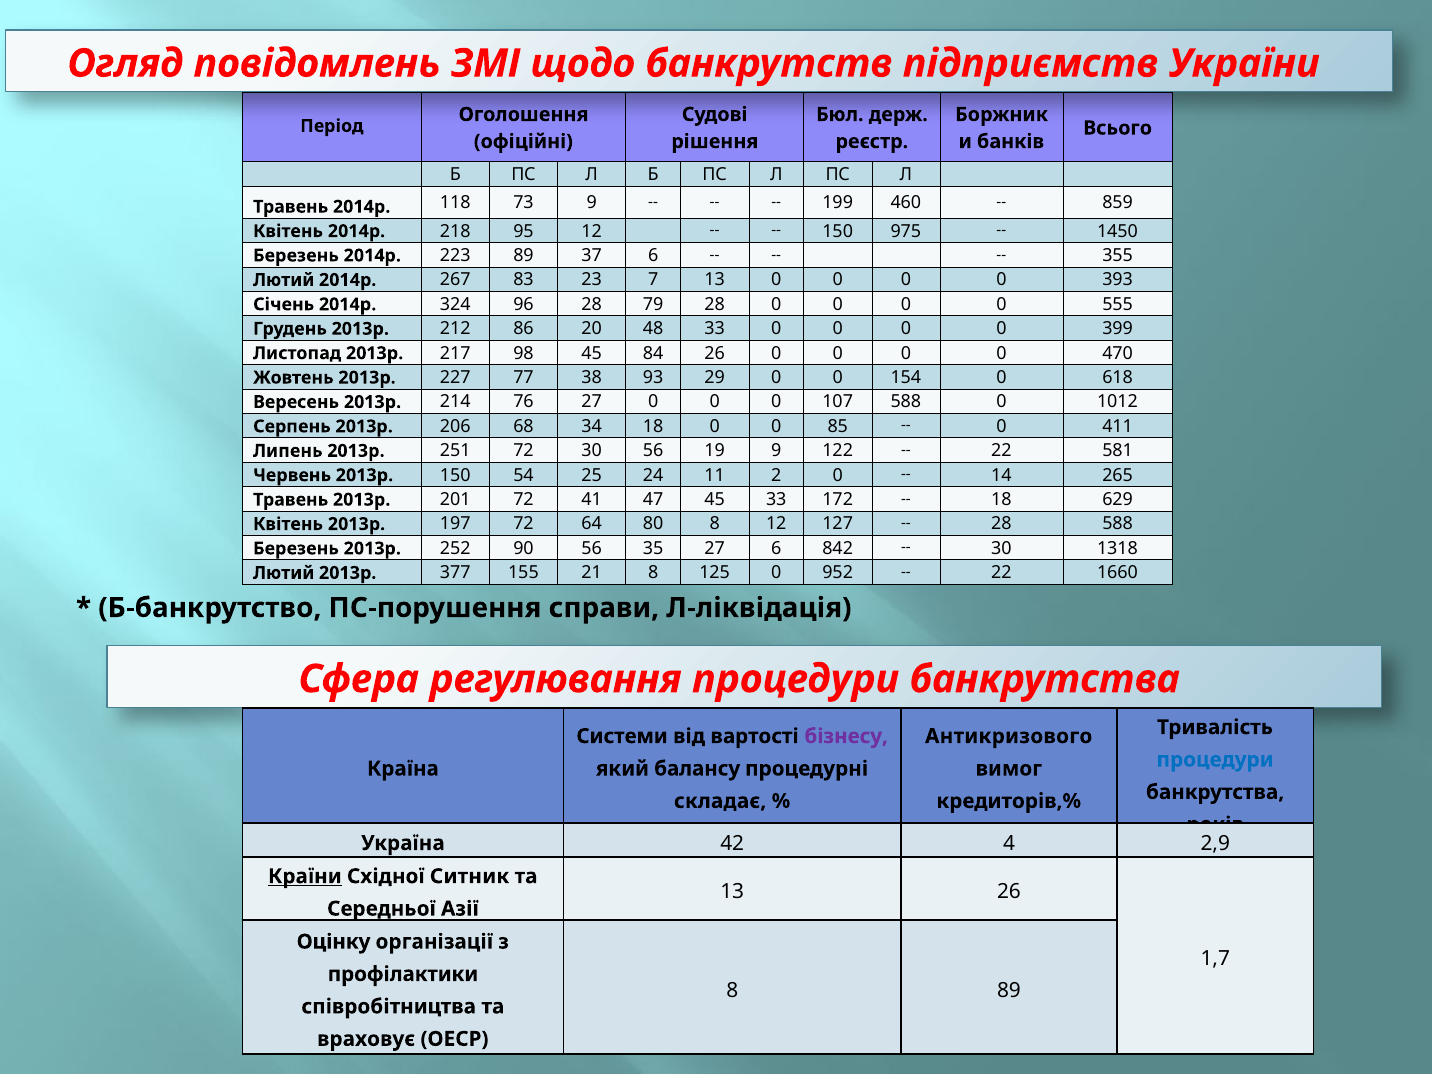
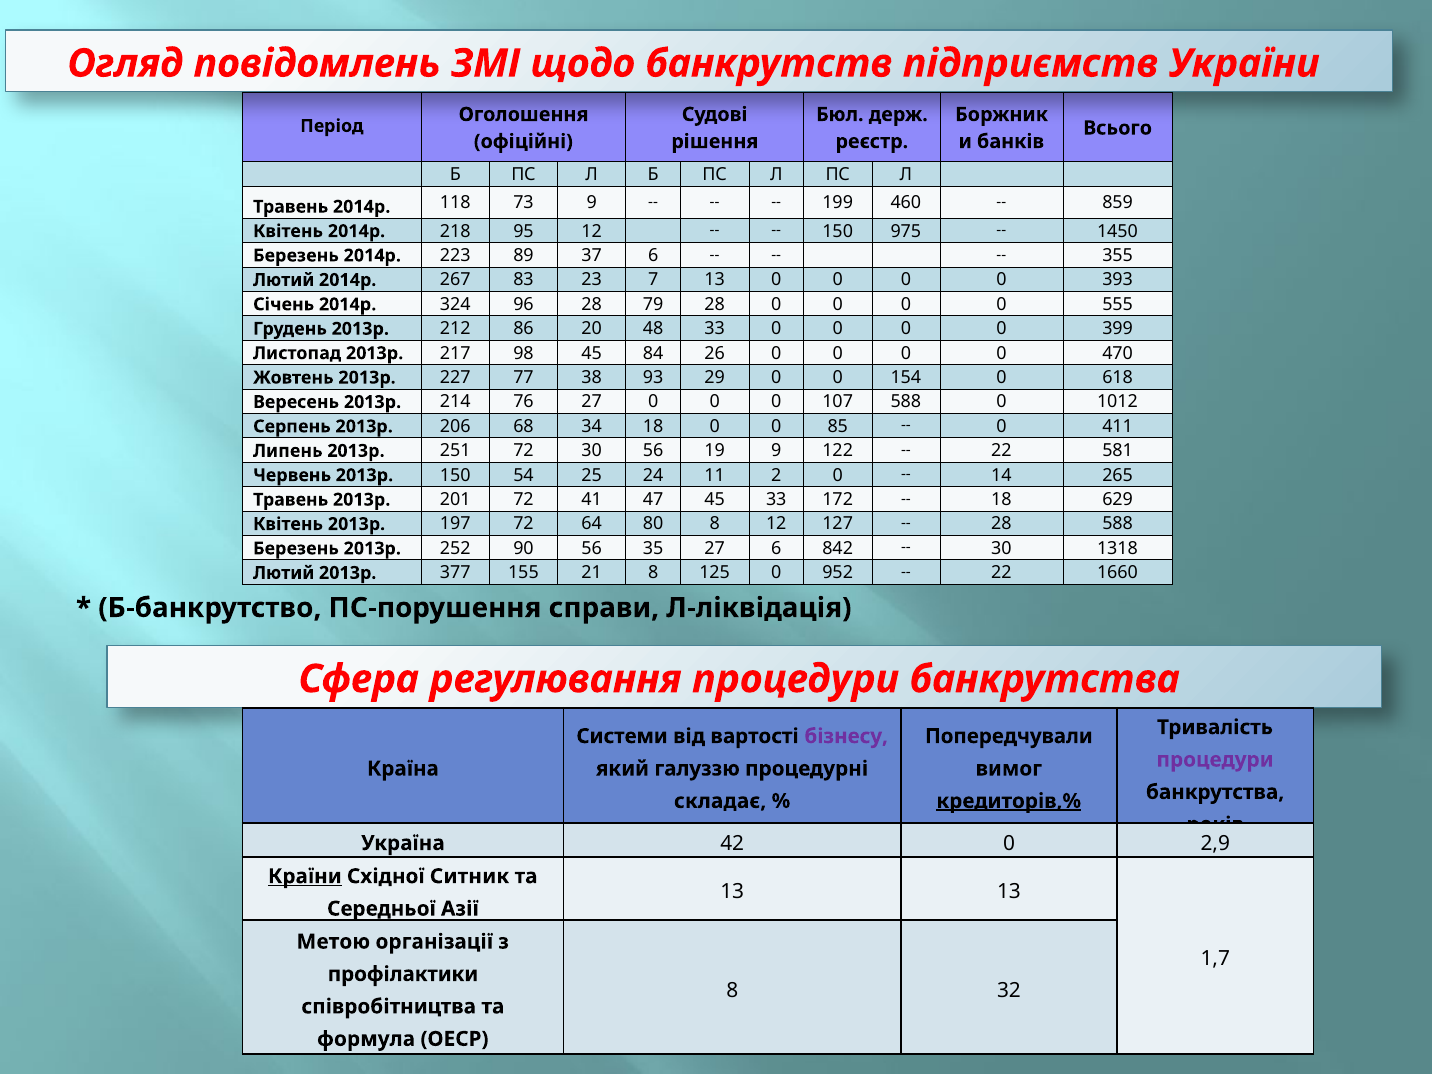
Антикризового: Антикризового -> Попередчували
процедури at (1215, 760) colour: blue -> purple
балансу: балансу -> галуззю
кредиторів,% underline: none -> present
42 4: 4 -> 0
13 26: 26 -> 13
Оцінку: Оцінку -> Метою
8 89: 89 -> 32
враховує: враховує -> формула
